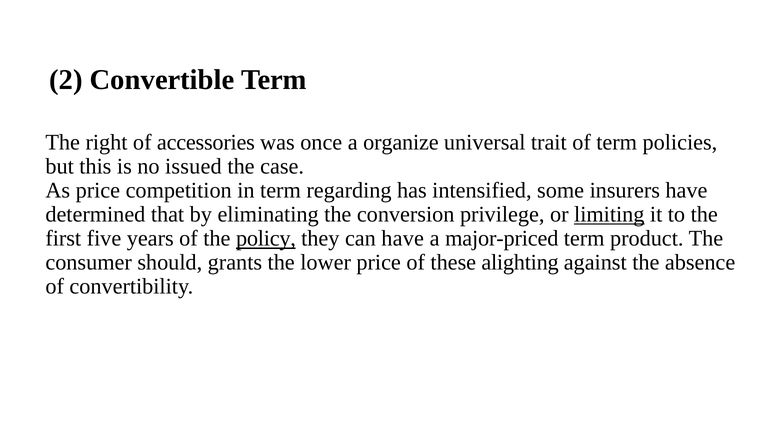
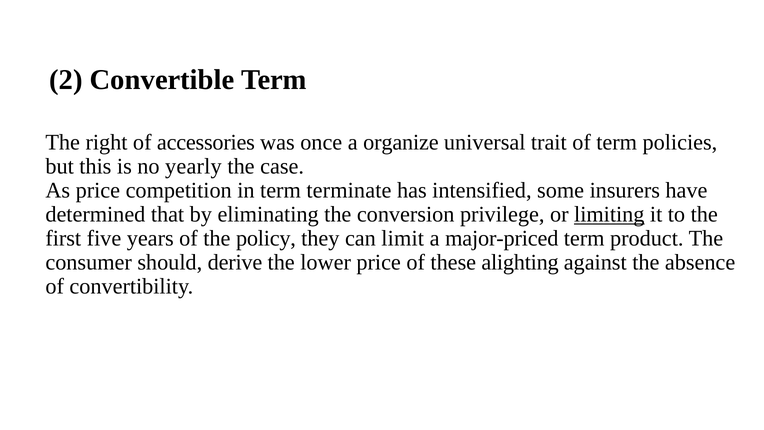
issued: issued -> yearly
regarding: regarding -> terminate
policy underline: present -> none
can have: have -> limit
grants: grants -> derive
